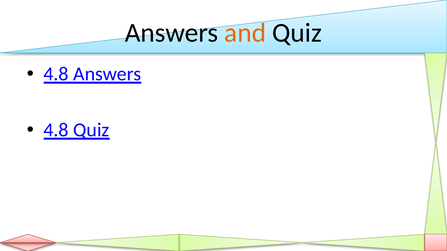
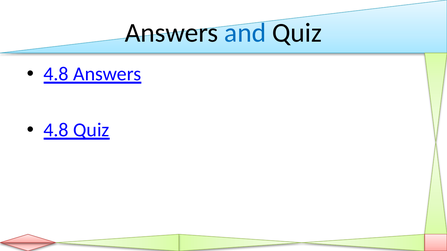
and colour: orange -> blue
